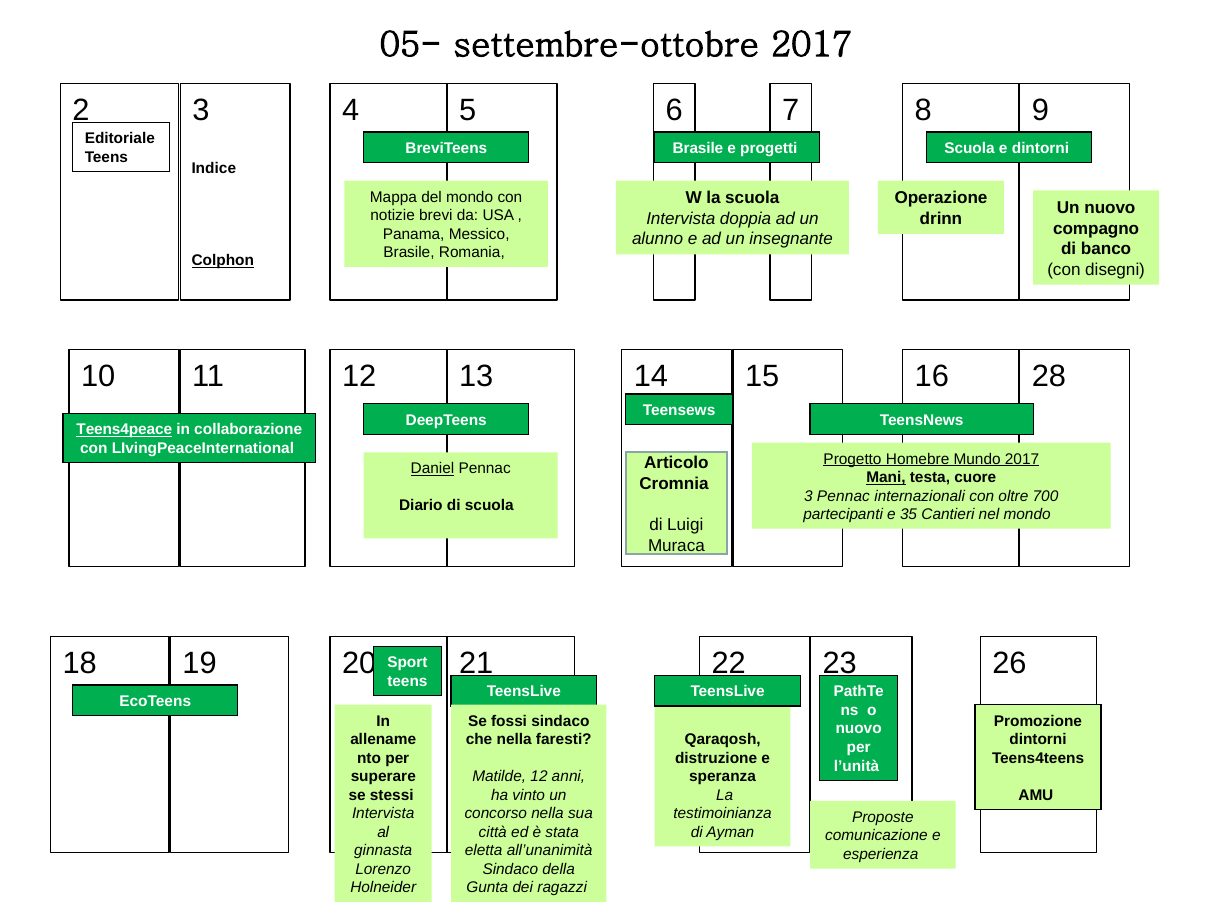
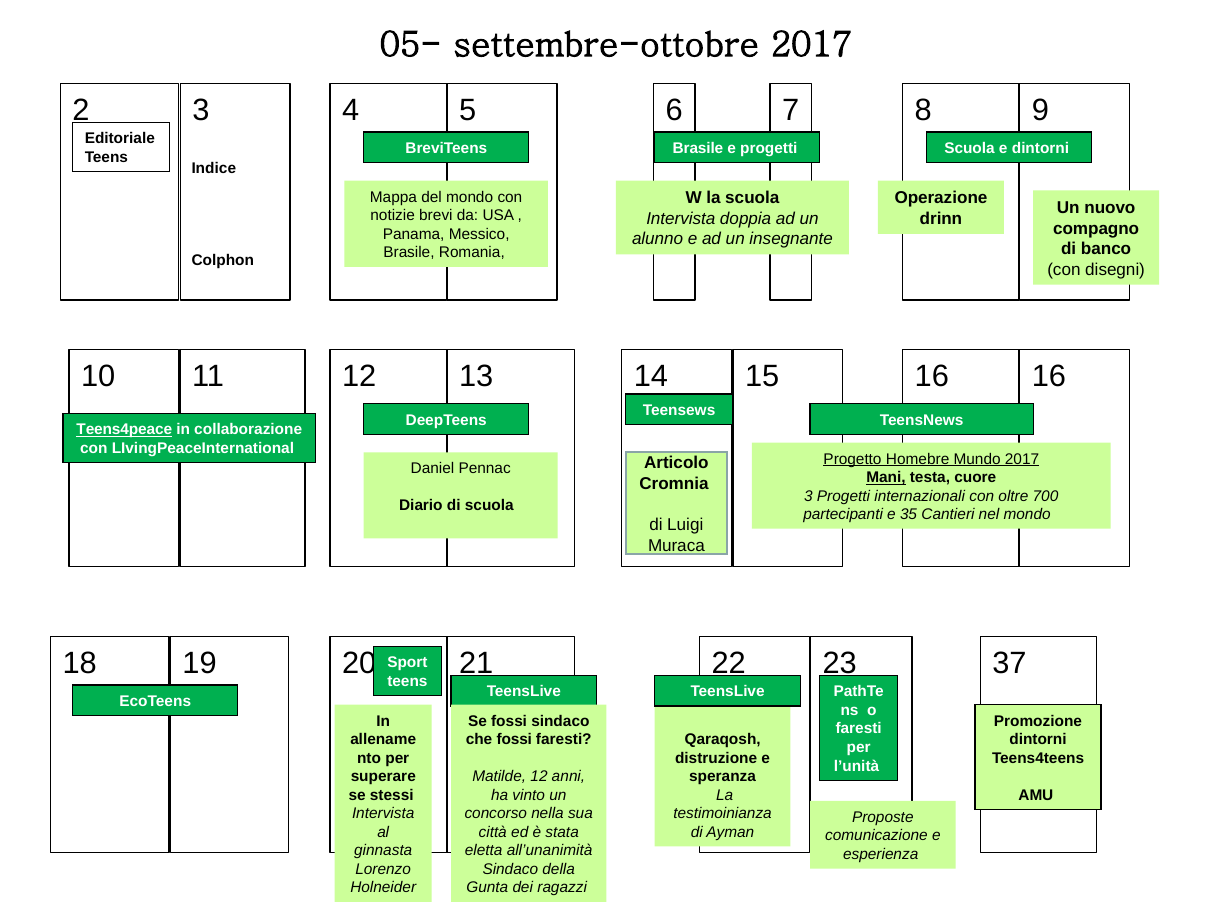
Colphon underline: present -> none
16 28: 28 -> 16
Daniel underline: present -> none
3 Pennac: Pennac -> Progetti
26: 26 -> 37
nuovo at (859, 729): nuovo -> faresti
che nella: nella -> fossi
